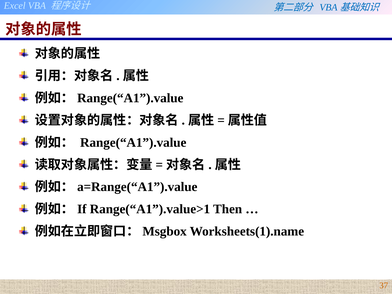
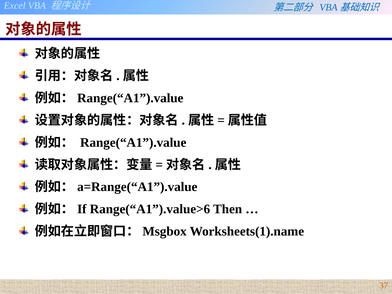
Range(“A1”).value>1: Range(“A1”).value>1 -> Range(“A1”).value>6
